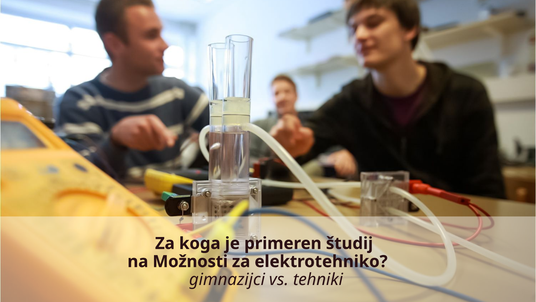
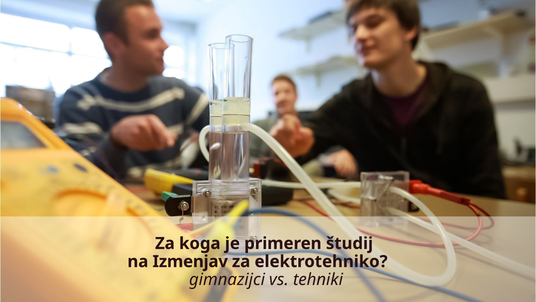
Možnosti: Možnosti -> Izmenjav
